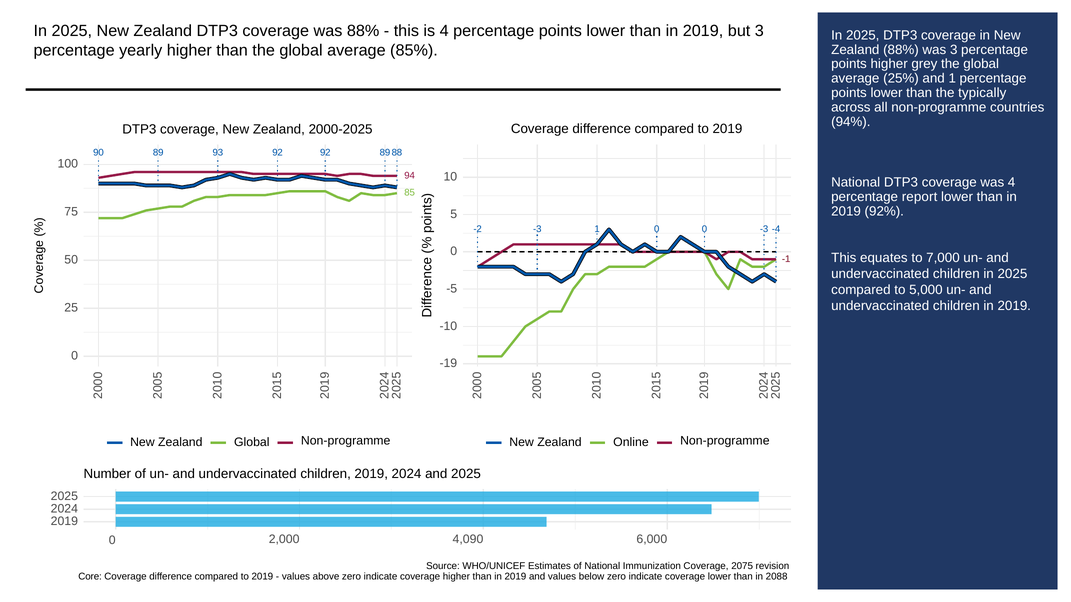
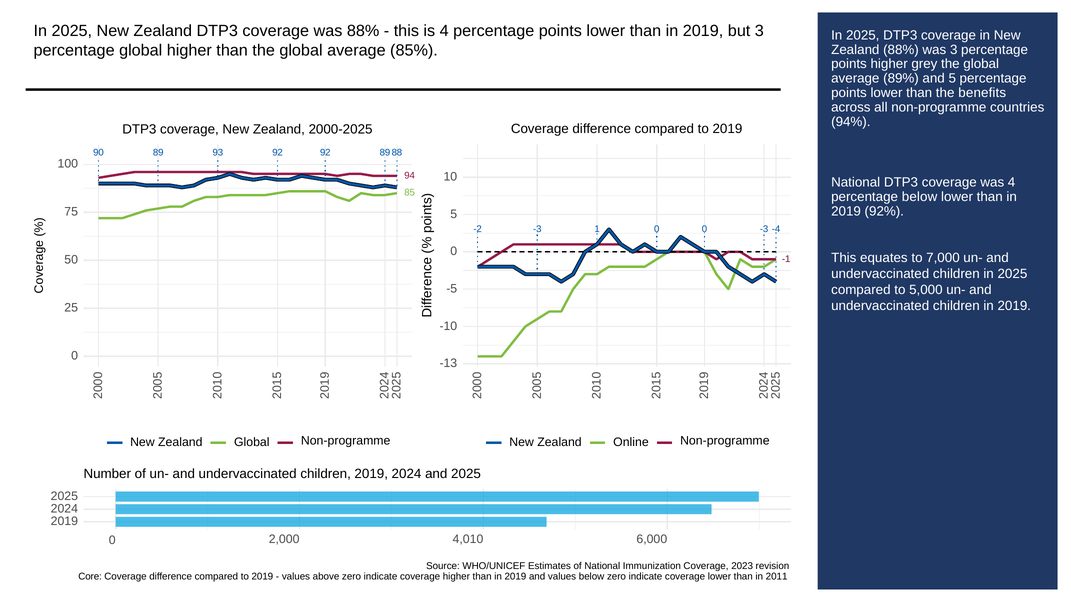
percentage yearly: yearly -> global
25%: 25% -> 89%
and 1: 1 -> 5
typically: typically -> benefits
percentage report: report -> below
-19: -19 -> -13
4,090: 4,090 -> 4,010
2075: 2075 -> 2023
2088: 2088 -> 2011
